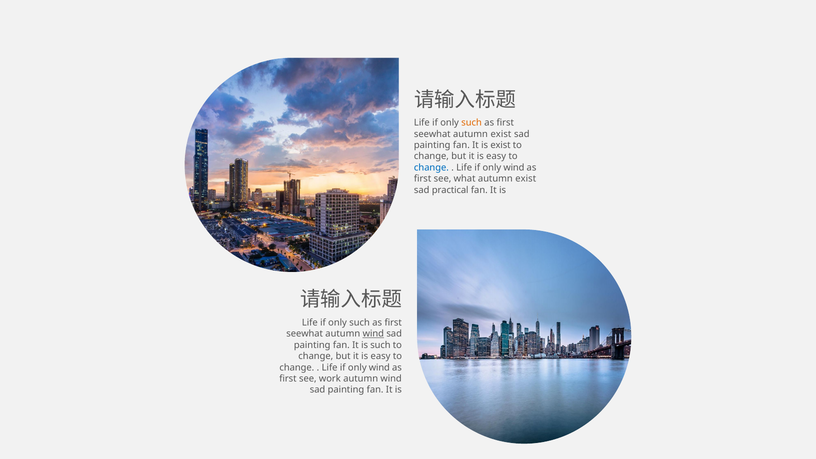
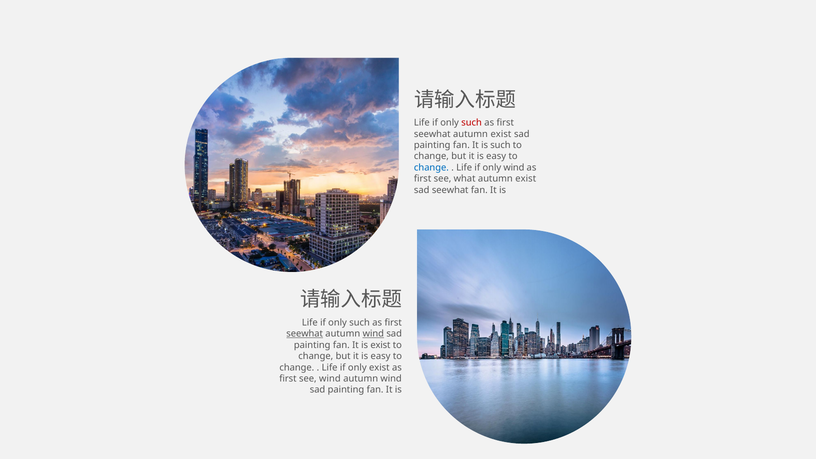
such at (472, 123) colour: orange -> red
is exist: exist -> such
sad practical: practical -> seewhat
seewhat at (305, 334) underline: none -> present
is such: such -> exist
wind at (379, 367): wind -> exist
see work: work -> wind
